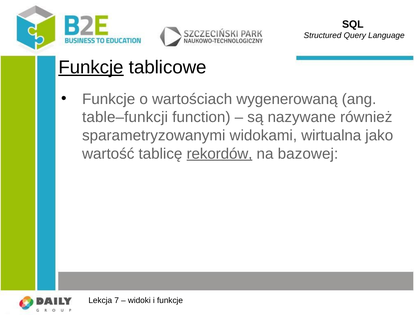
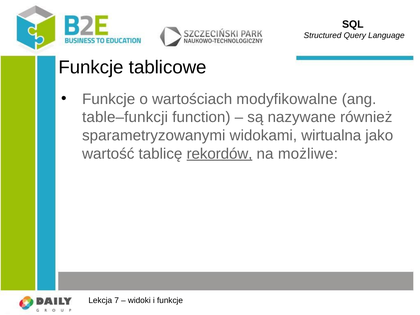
Funkcje at (91, 67) underline: present -> none
wygenerowaną: wygenerowaną -> modyfikowalne
bazowej: bazowej -> możliwe
